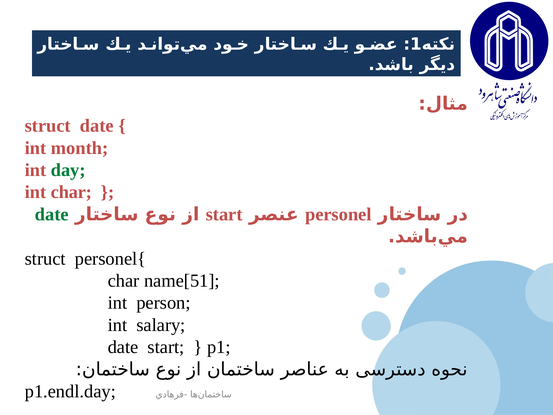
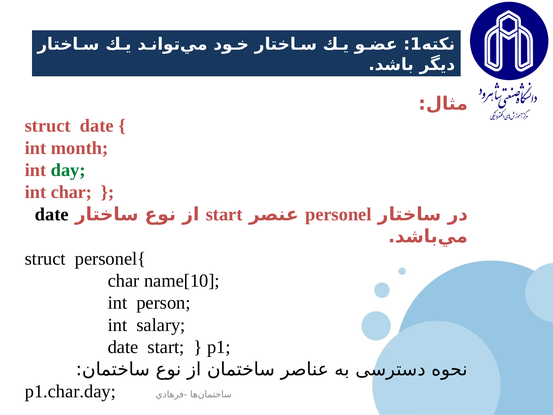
date at (52, 214) colour: green -> black
name[51: name[51 -> name[10
p1.endl.day: p1.endl.day -> p1.char.day
